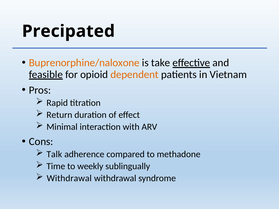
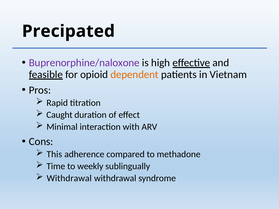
Buprenorphine/naloxone colour: orange -> purple
take: take -> high
Return: Return -> Caught
Talk: Talk -> This
